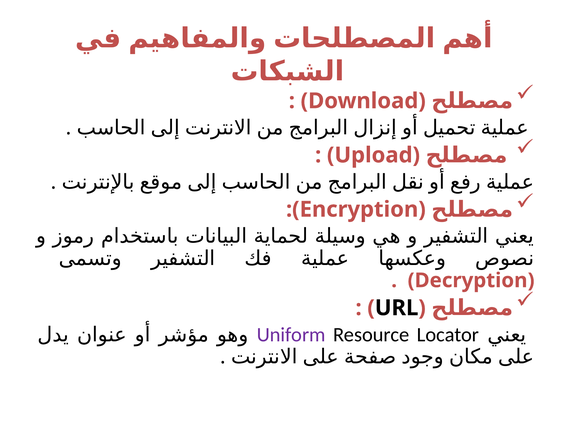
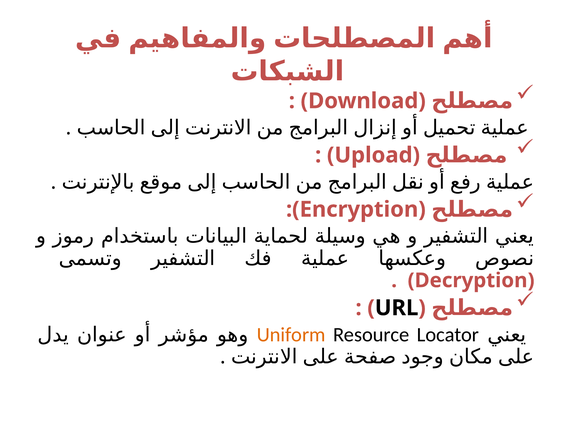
Uniform colour: purple -> orange
